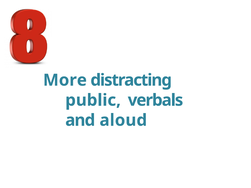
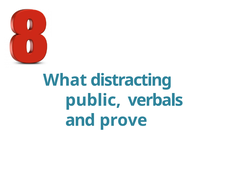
More: More -> What
aloud: aloud -> prove
